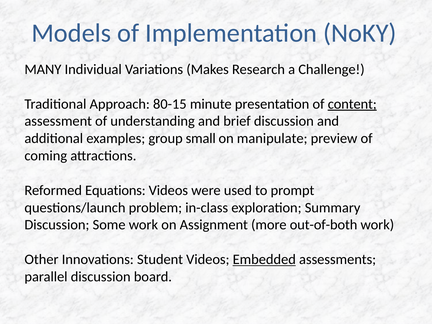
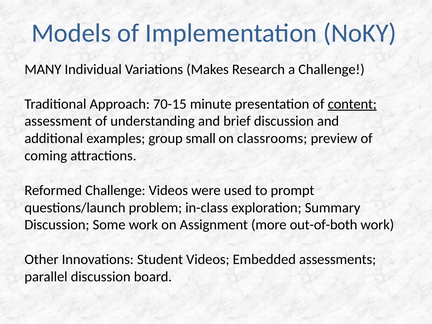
80-15: 80-15 -> 70-15
manipulate: manipulate -> classrooms
Reformed Equations: Equations -> Challenge
Embedded underline: present -> none
